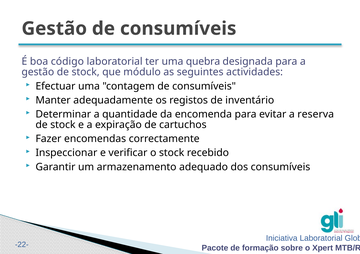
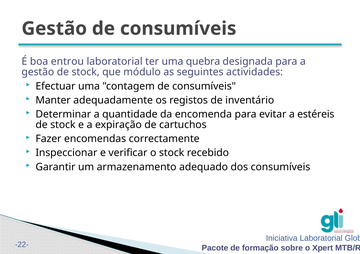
código: código -> entrou
reserva: reserva -> estéreis
